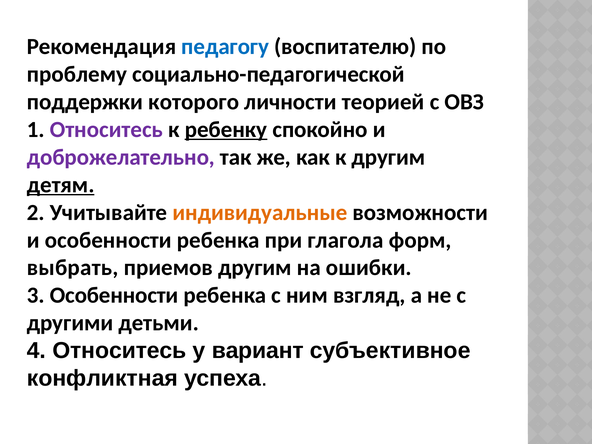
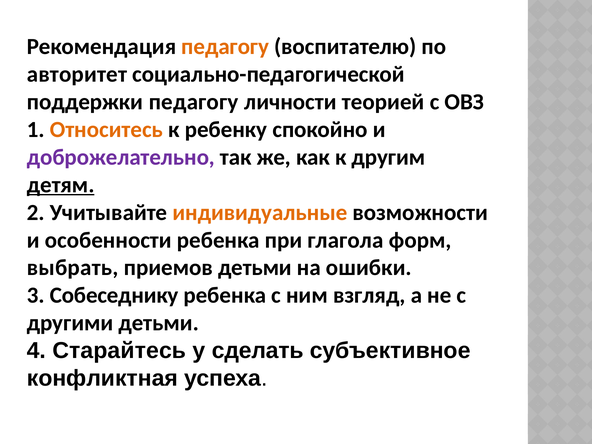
педагогу at (225, 47) colour: blue -> orange
проблему: проблему -> авторитет
поддержки которого: которого -> педагогу
Относитесь at (106, 130) colour: purple -> orange
ребенку underline: present -> none
приемов другим: другим -> детьми
3 Особенности: Особенности -> Собеседнику
4 Относитесь: Относитесь -> Старайтесь
вариант: вариант -> сделать
